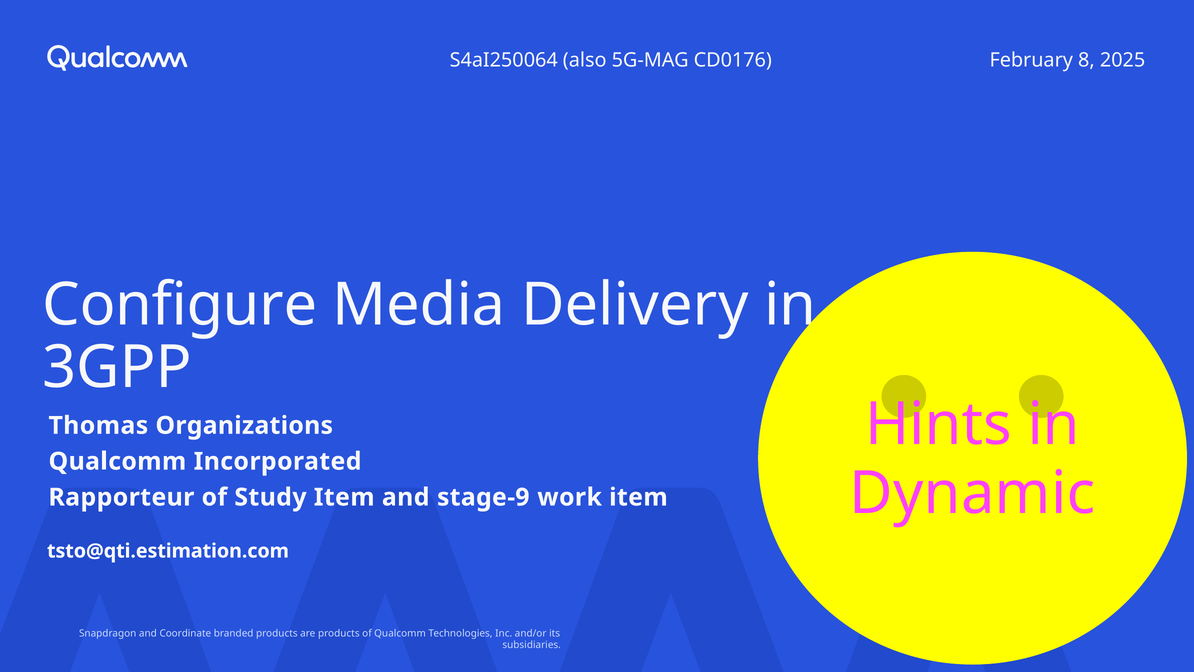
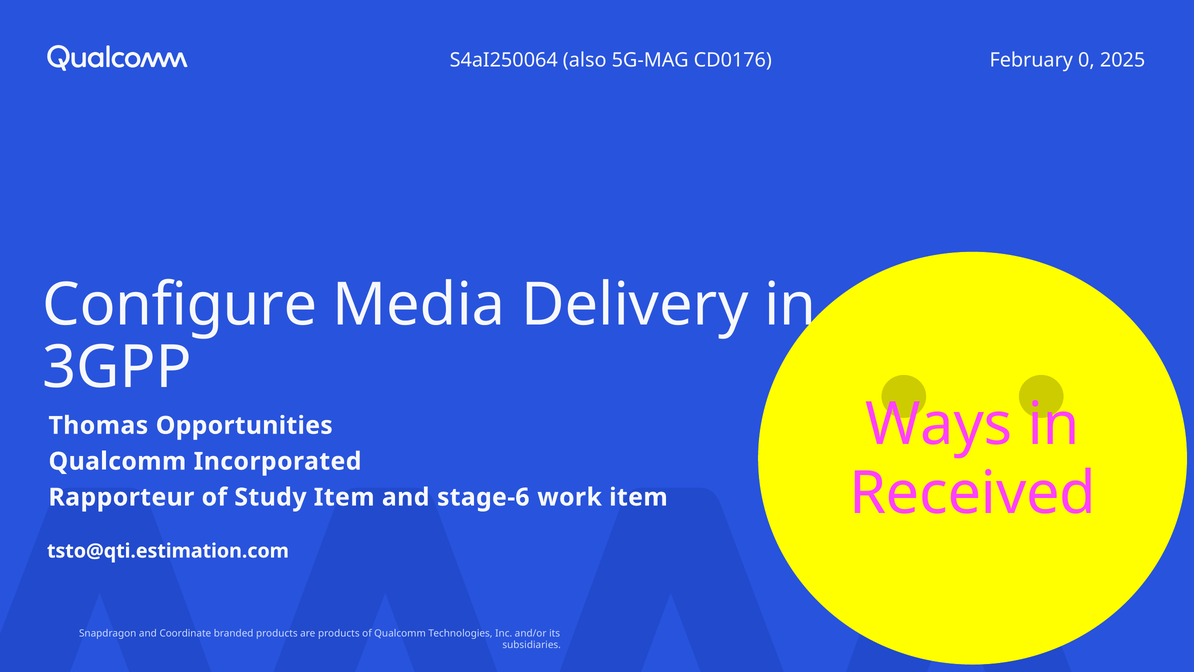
8: 8 -> 0
Hints: Hints -> Ways
Organizations: Organizations -> Opportunities
Dynamic: Dynamic -> Received
stage-9: stage-9 -> stage-6
